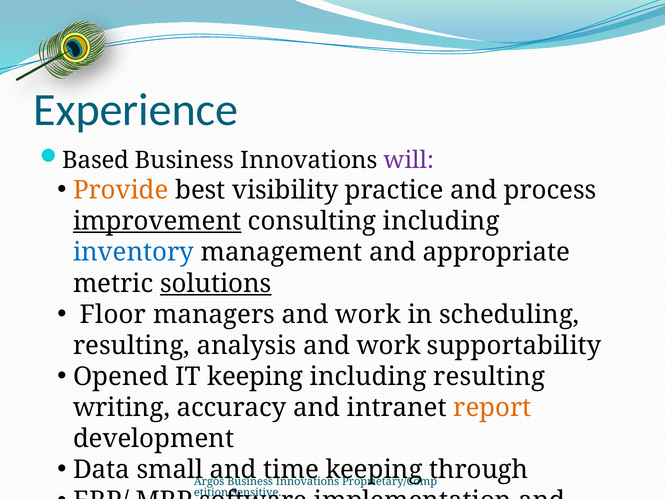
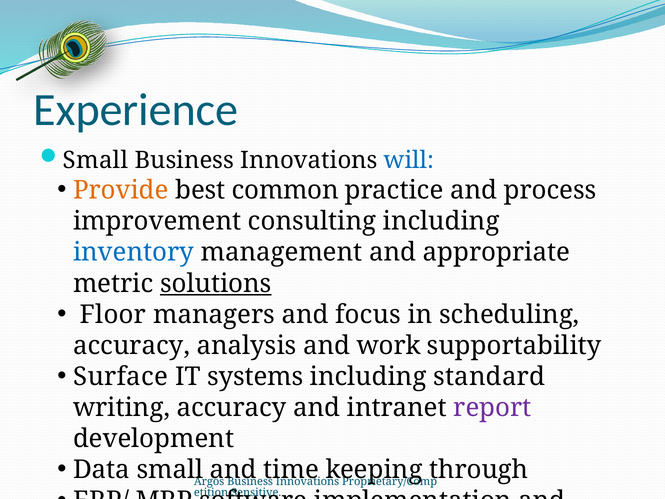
Based at (96, 160): Based -> Small
will colour: purple -> blue
visibility: visibility -> common
improvement underline: present -> none
managers and work: work -> focus
resulting at (131, 345): resulting -> accuracy
Opened: Opened -> Surface
IT keeping: keeping -> systems
including resulting: resulting -> standard
report colour: orange -> purple
